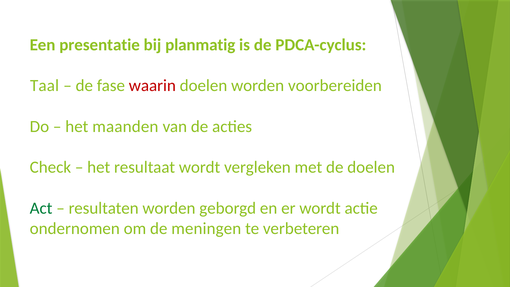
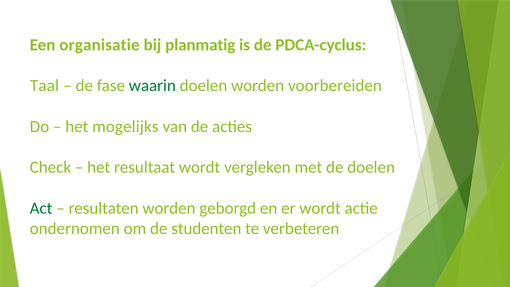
presentatie: presentatie -> organisatie
waarin colour: red -> green
maanden: maanden -> mogelijks
meningen: meningen -> studenten
